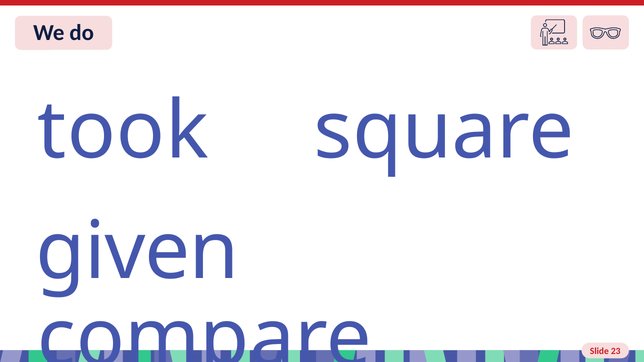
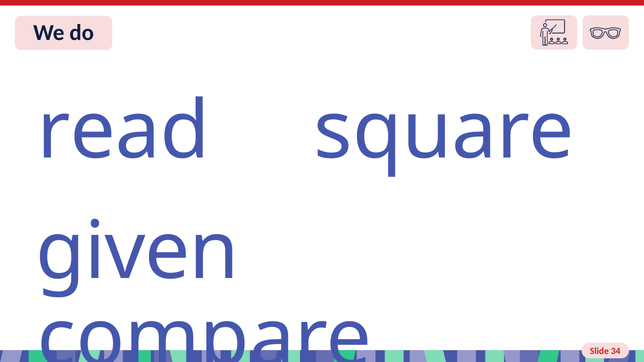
took: took -> read
23: 23 -> 34
